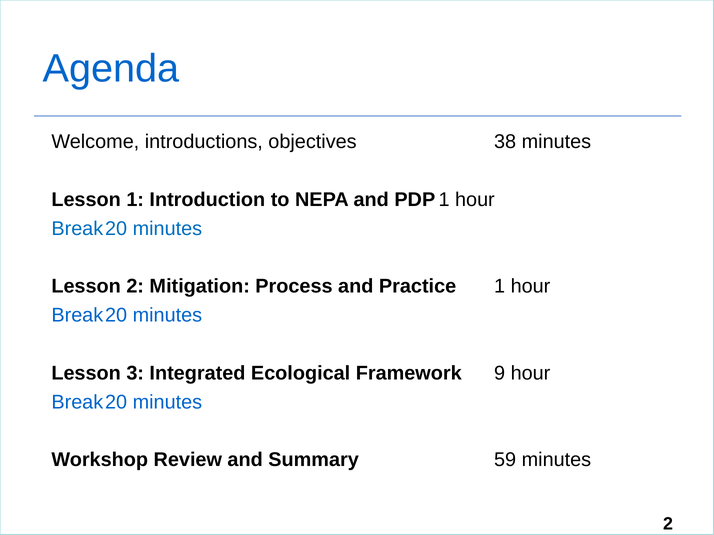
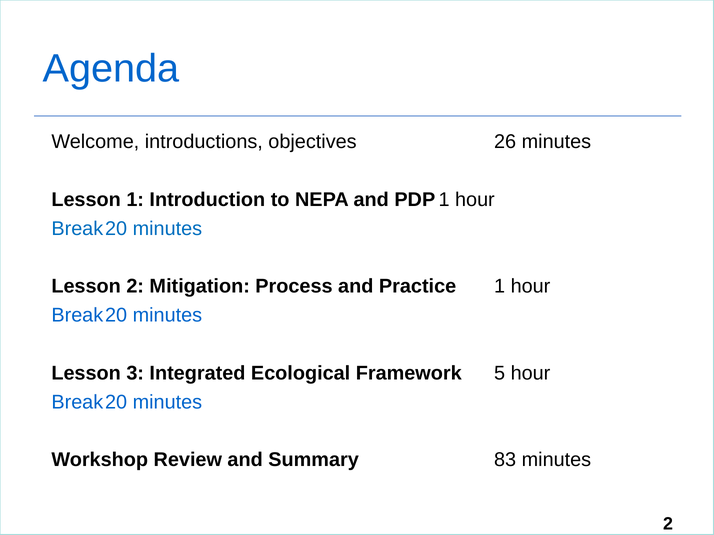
38: 38 -> 26
9: 9 -> 5
59: 59 -> 83
